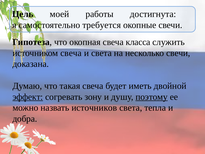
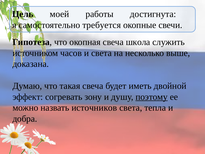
класса: класса -> школа
источником свеча: свеча -> часов
несколько свечи: свечи -> выше
эффект underline: present -> none
